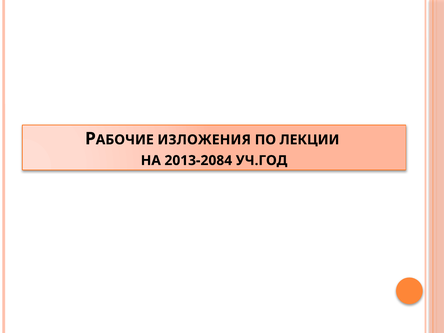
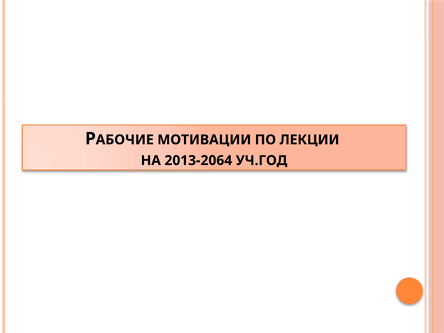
ИЗЛОЖЕНИЯ: ИЗЛОЖЕНИЯ -> МОТИВАЦИИ
2013-2084: 2013-2084 -> 2013-2064
